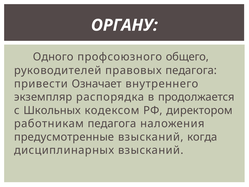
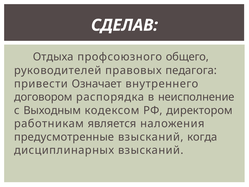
ОРГАНУ: ОРГАНУ -> СДЕЛАВ
Одного: Одного -> Отдыха
экземпляр: экземпляр -> договором
продолжается: продолжается -> неисполнение
Школьных: Школьных -> Выходным
работникам педагога: педагога -> является
